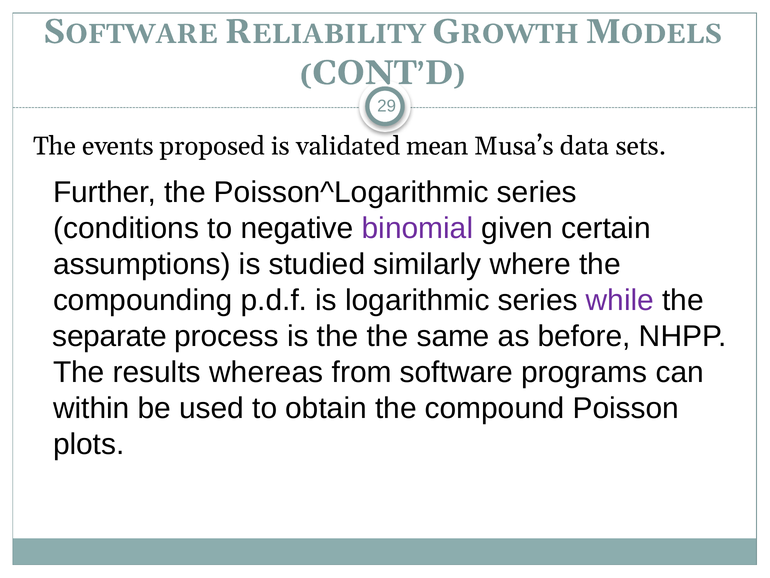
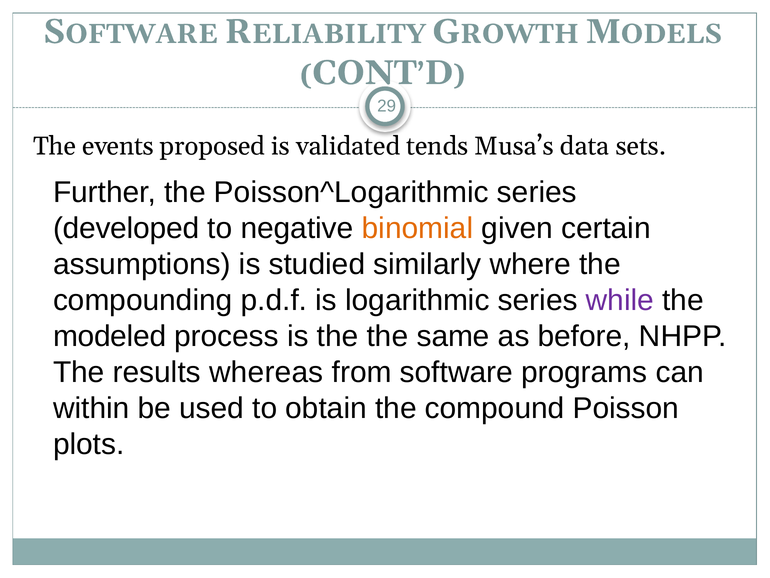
mean: mean -> tends
conditions: conditions -> developed
binomial colour: purple -> orange
separate: separate -> modeled
